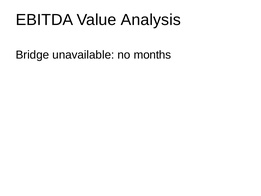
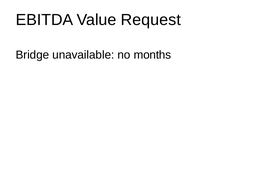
Analysis: Analysis -> Request
